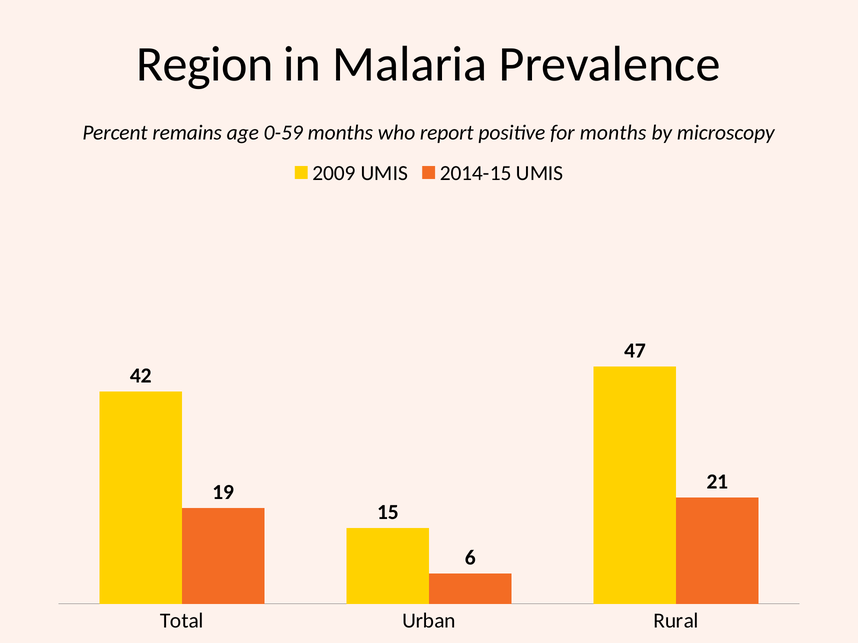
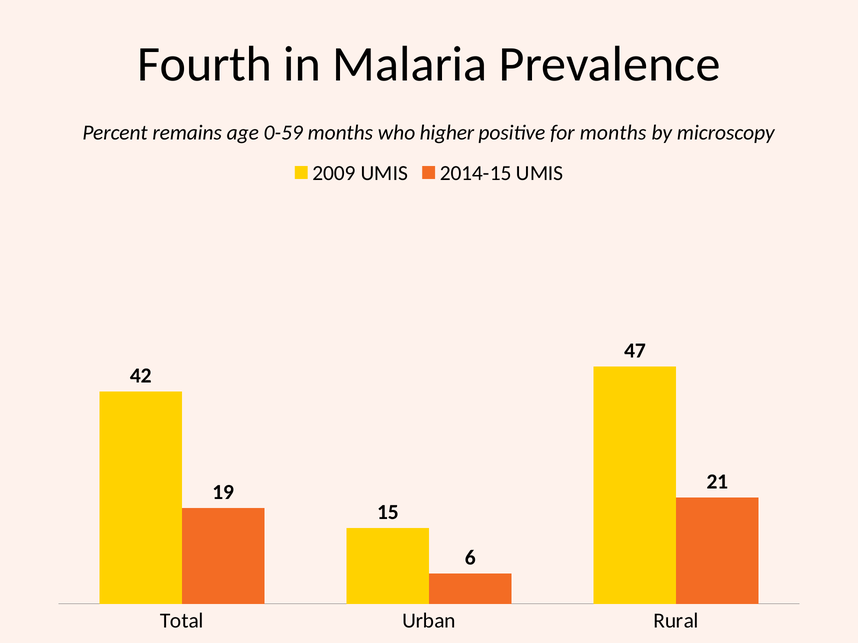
Region: Region -> Fourth
report: report -> higher
